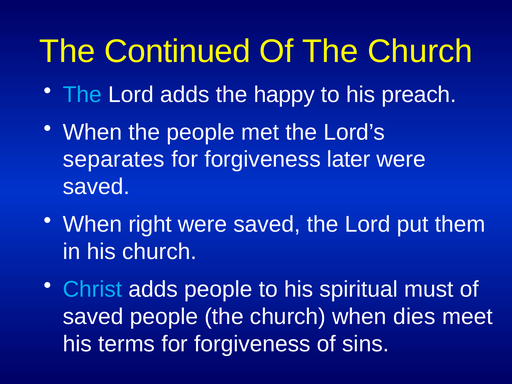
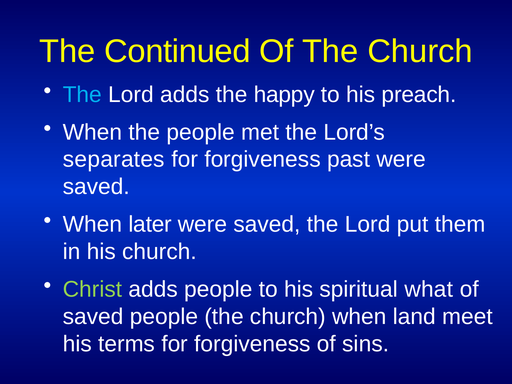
later: later -> past
right: right -> later
Christ colour: light blue -> light green
must: must -> what
dies: dies -> land
